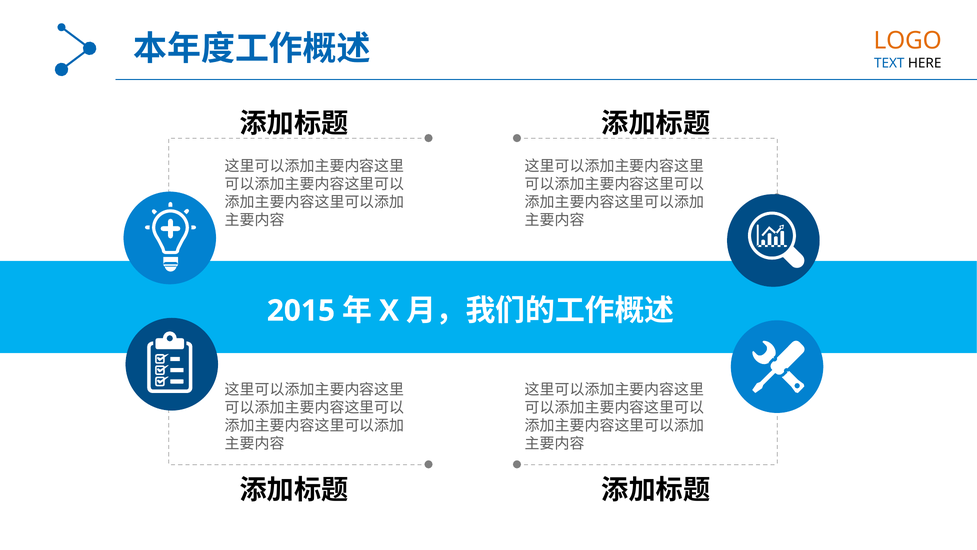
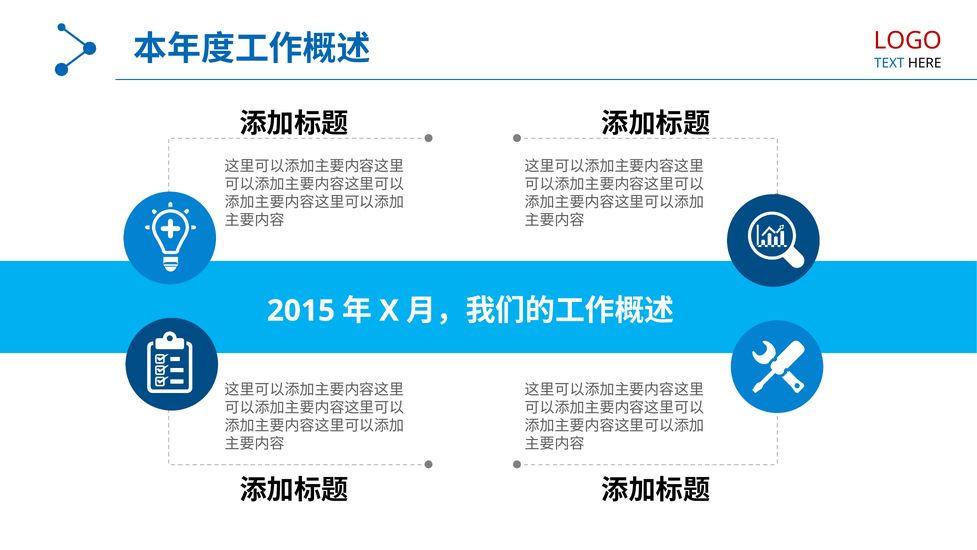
LOGO colour: orange -> red
